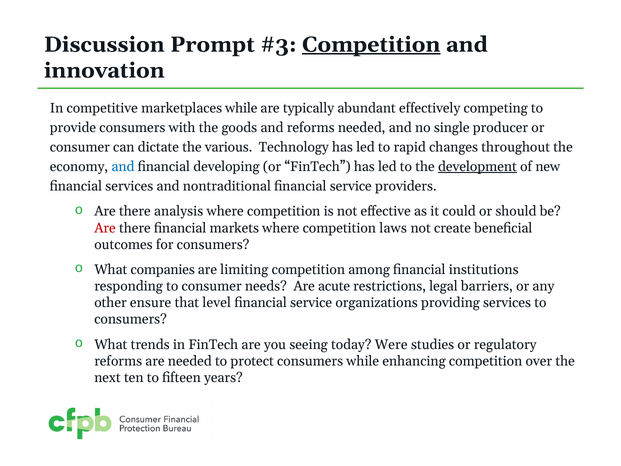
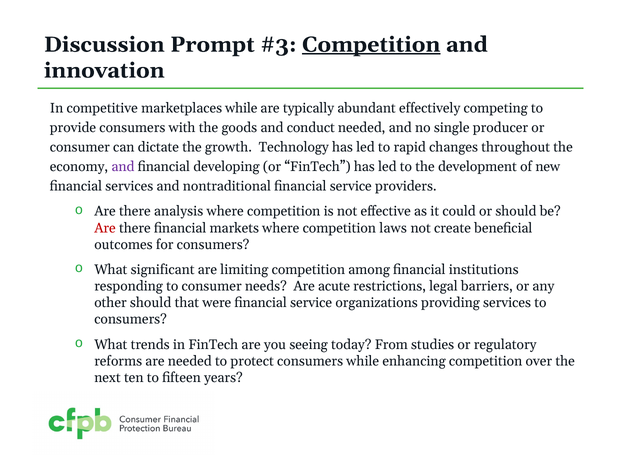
and reforms: reforms -> conduct
various: various -> growth
and at (123, 167) colour: blue -> purple
development underline: present -> none
companies: companies -> significant
other ensure: ensure -> should
level: level -> were
Were: Were -> From
